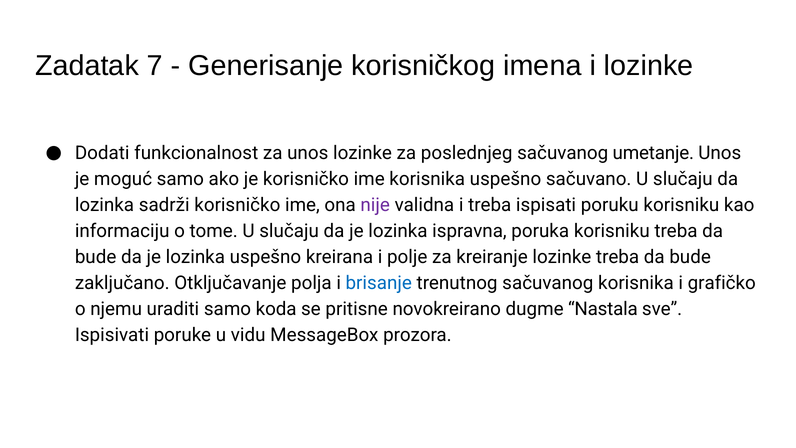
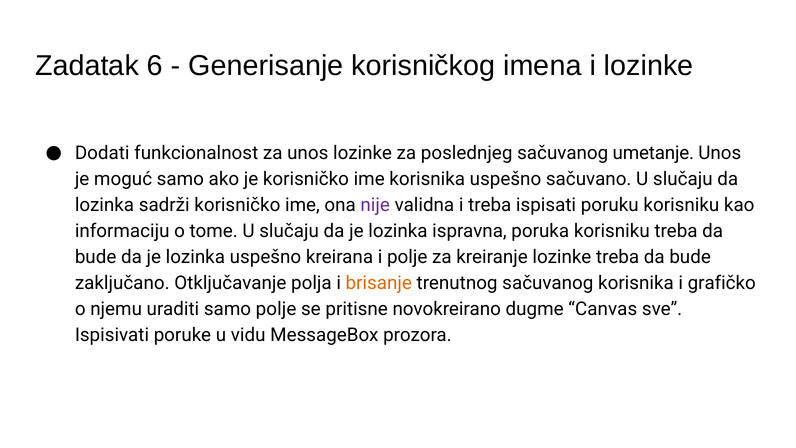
7: 7 -> 6
brisanje colour: blue -> orange
samo koda: koda -> polje
Nastala: Nastala -> Canvas
